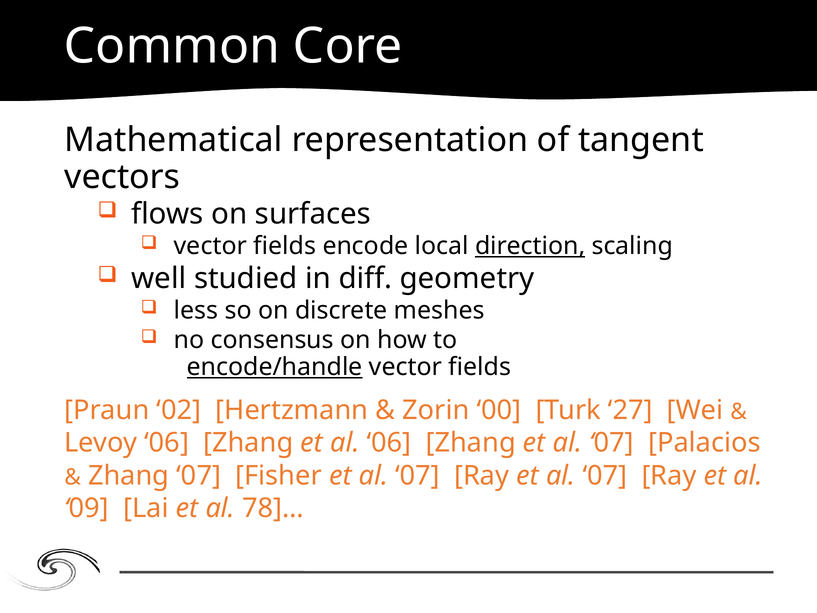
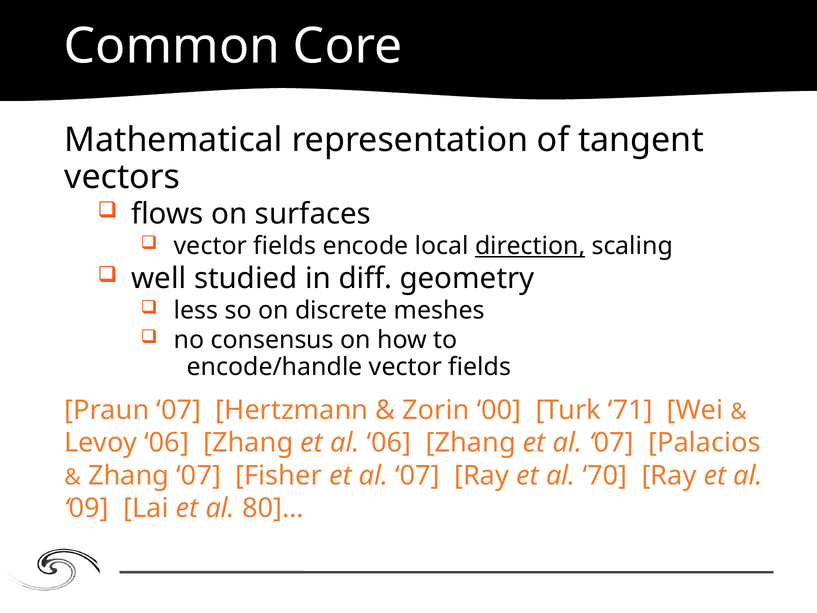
encode/handle underline: present -> none
Praun 02: 02 -> 07
27: 27 -> 71
Ray et al 07: 07 -> 70
78]…: 78]… -> 80]…
